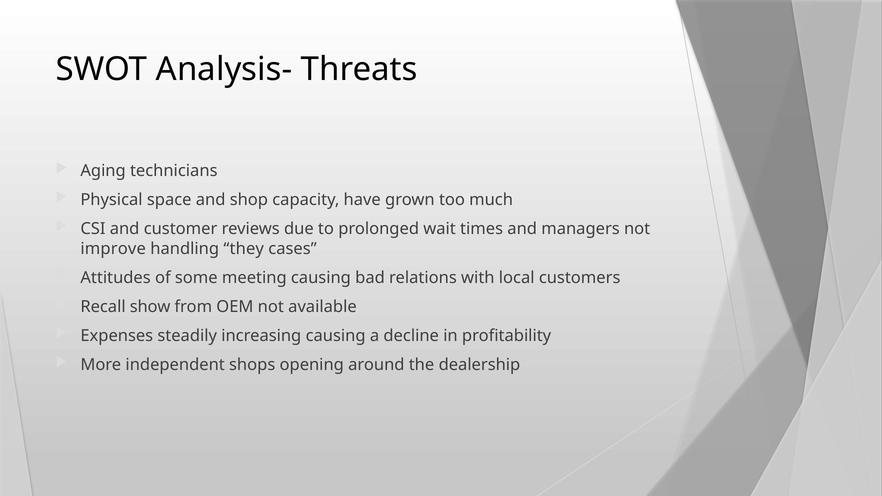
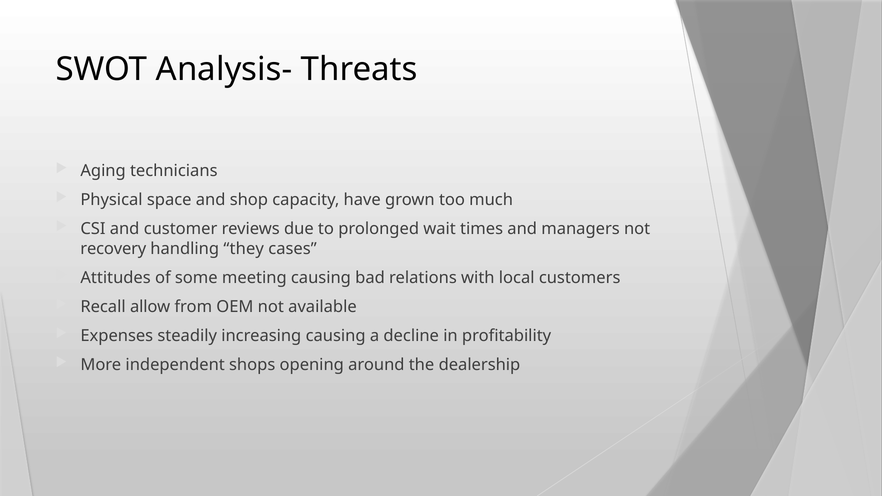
improve: improve -> recovery
show: show -> allow
